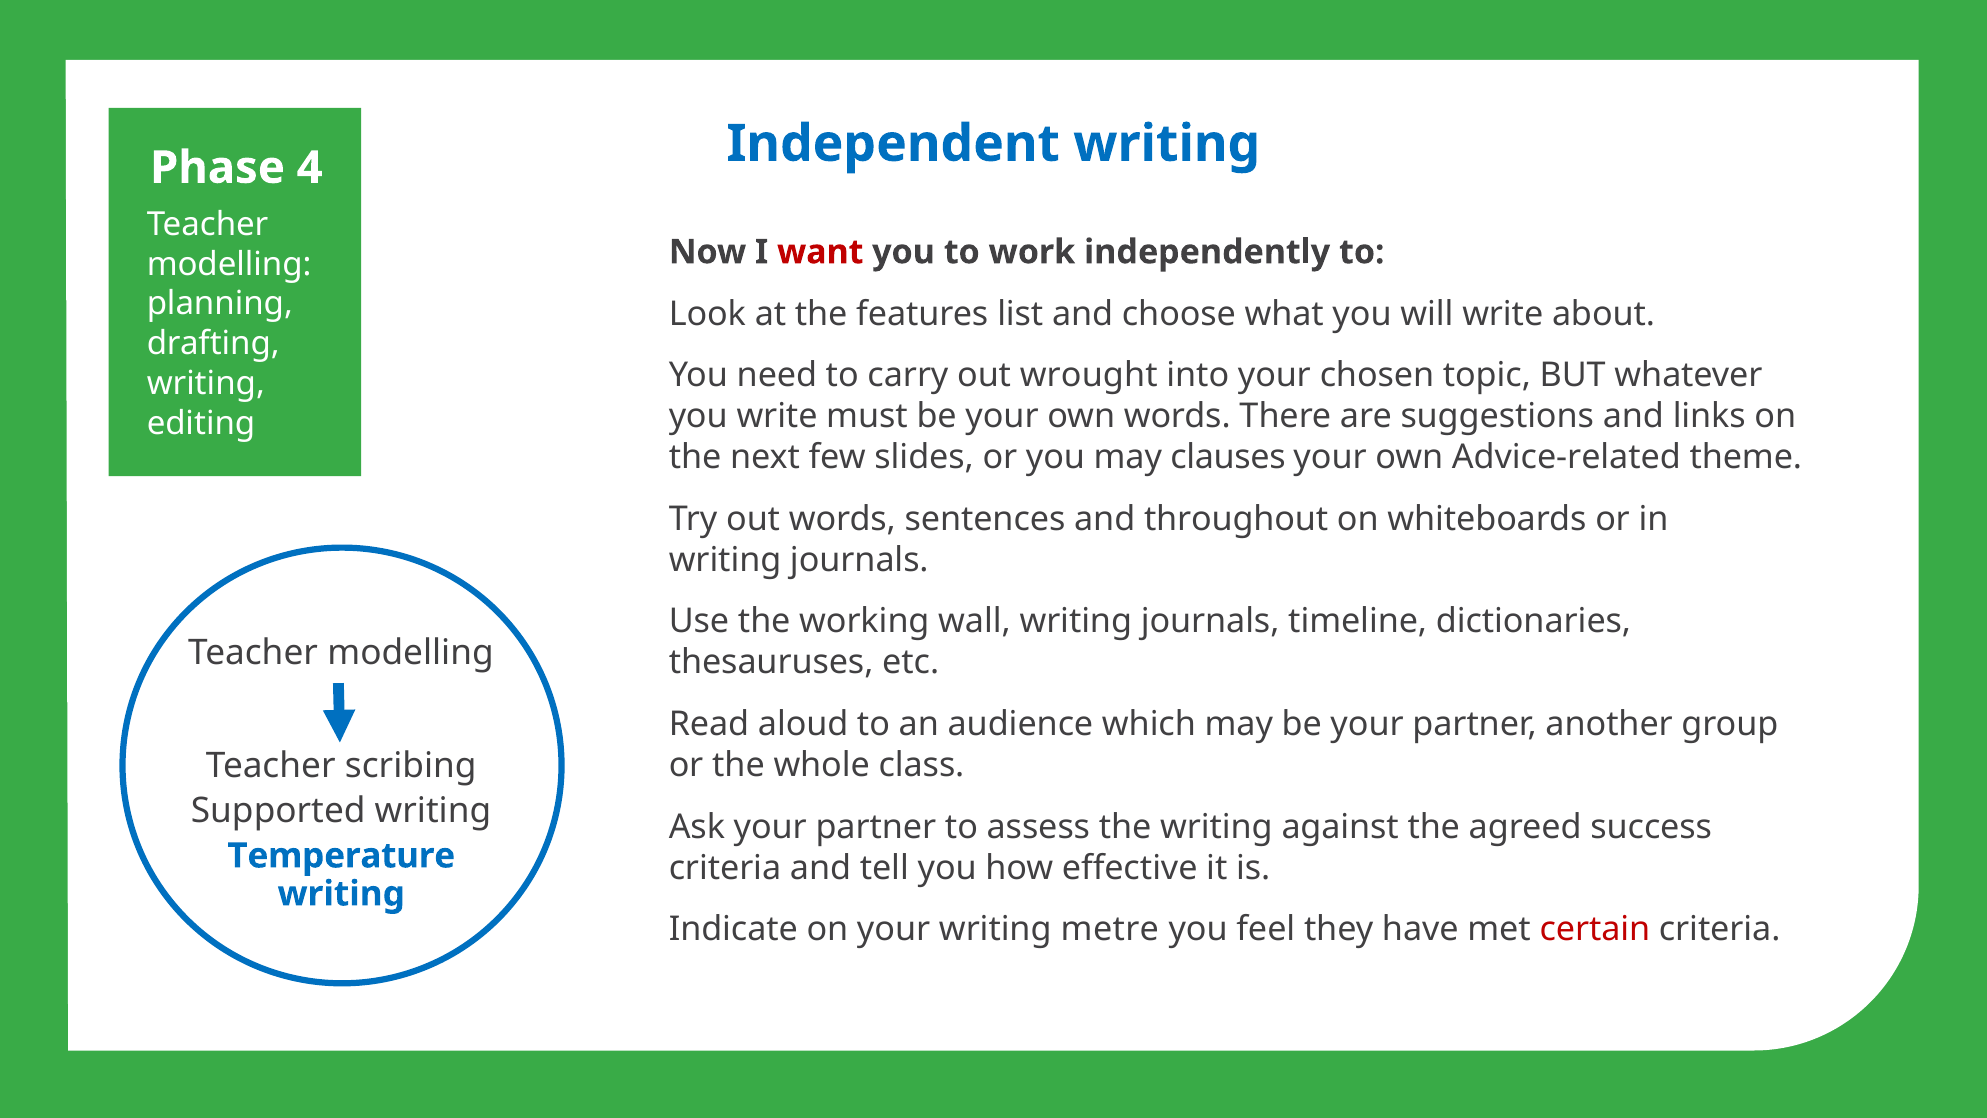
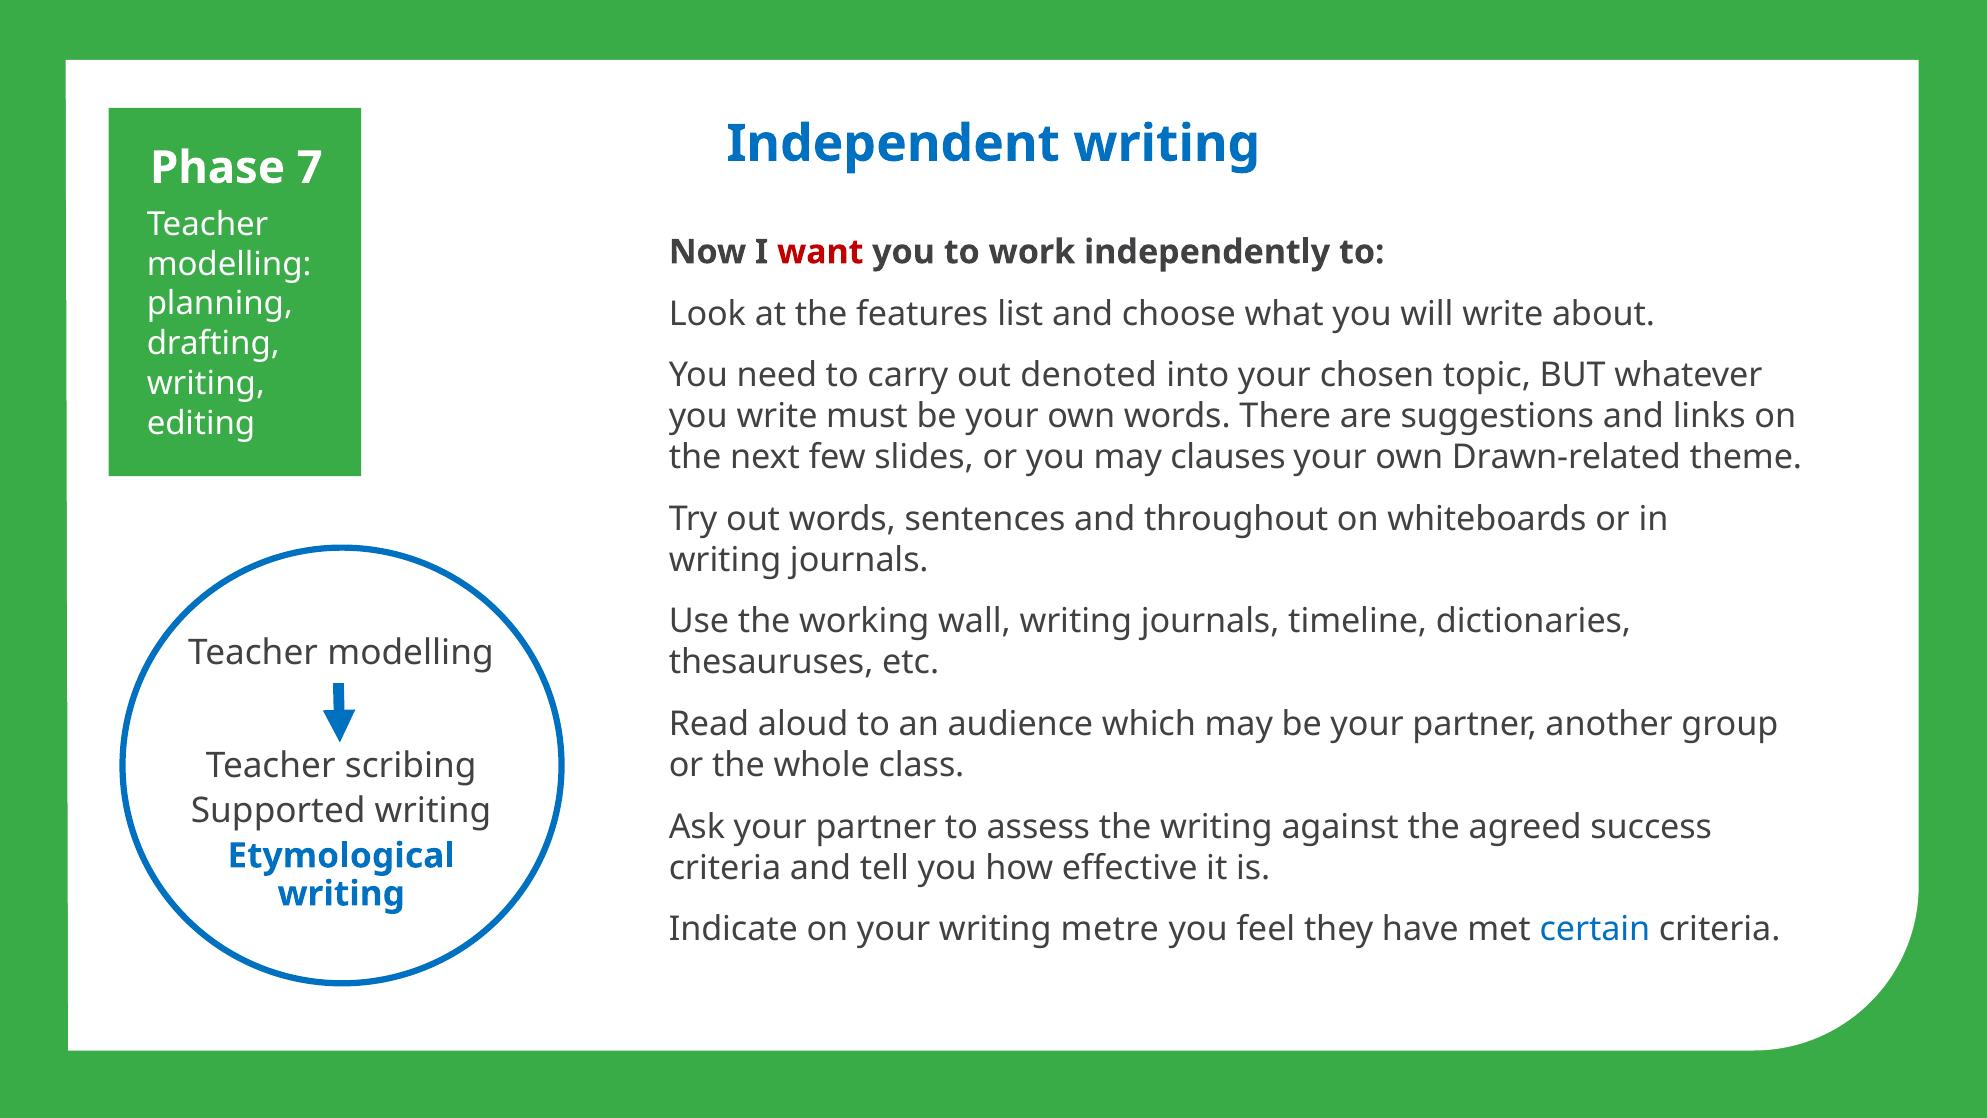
4: 4 -> 7
wrought: wrought -> denoted
Advice-related: Advice-related -> Drawn-related
Temperature: Temperature -> Etymological
certain colour: red -> blue
